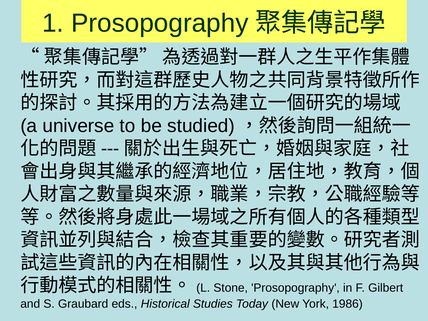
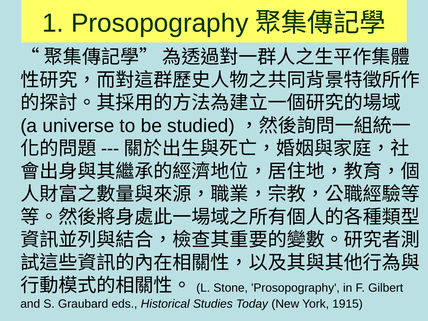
1986: 1986 -> 1915
